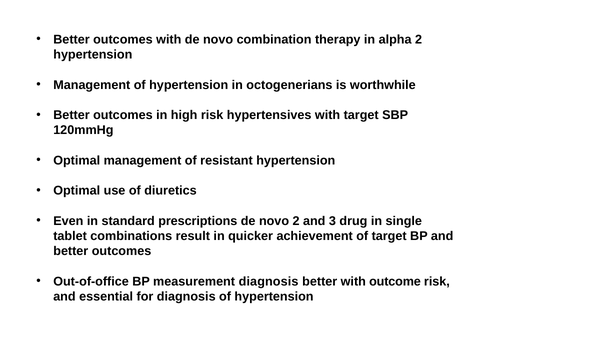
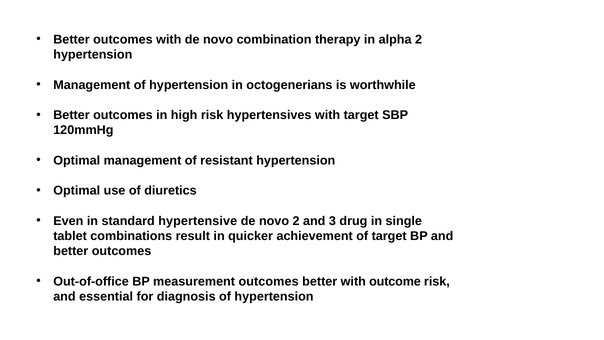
prescriptions: prescriptions -> hypertensive
measurement diagnosis: diagnosis -> outcomes
